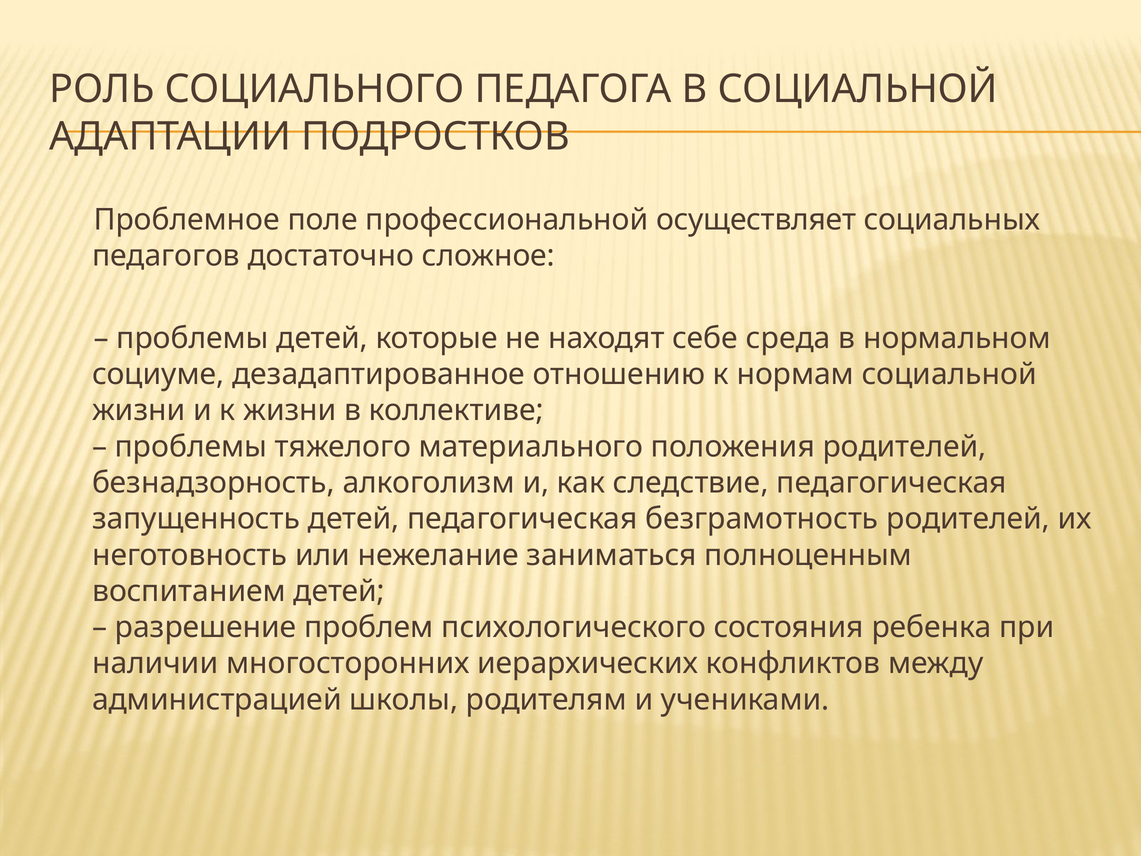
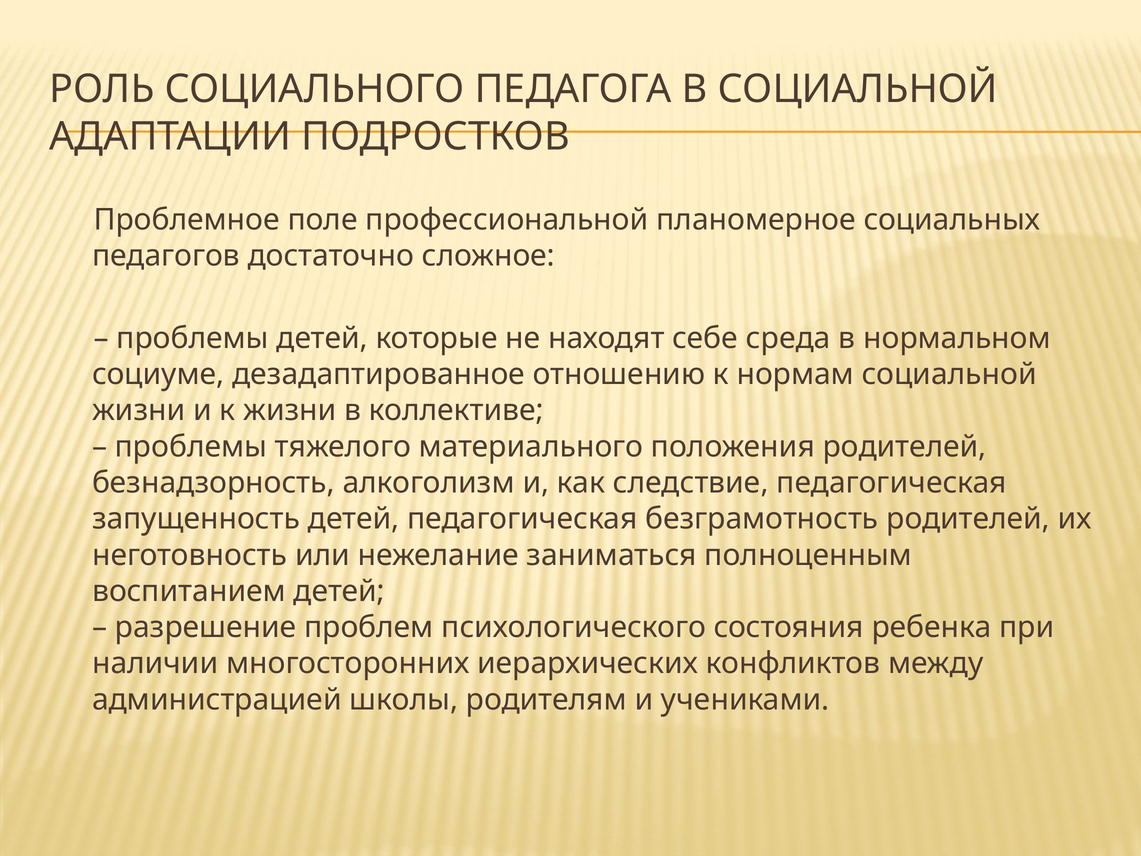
осуществляет: осуществляет -> планомерное
